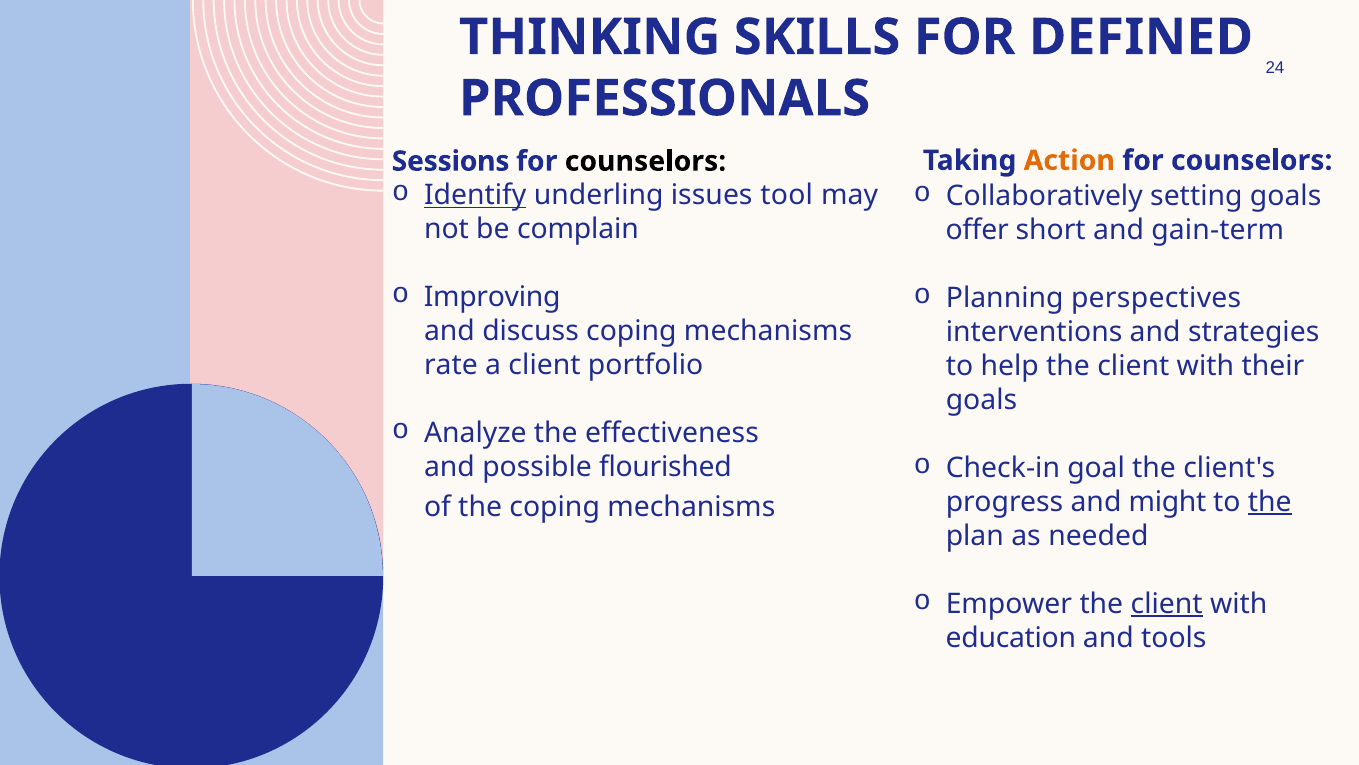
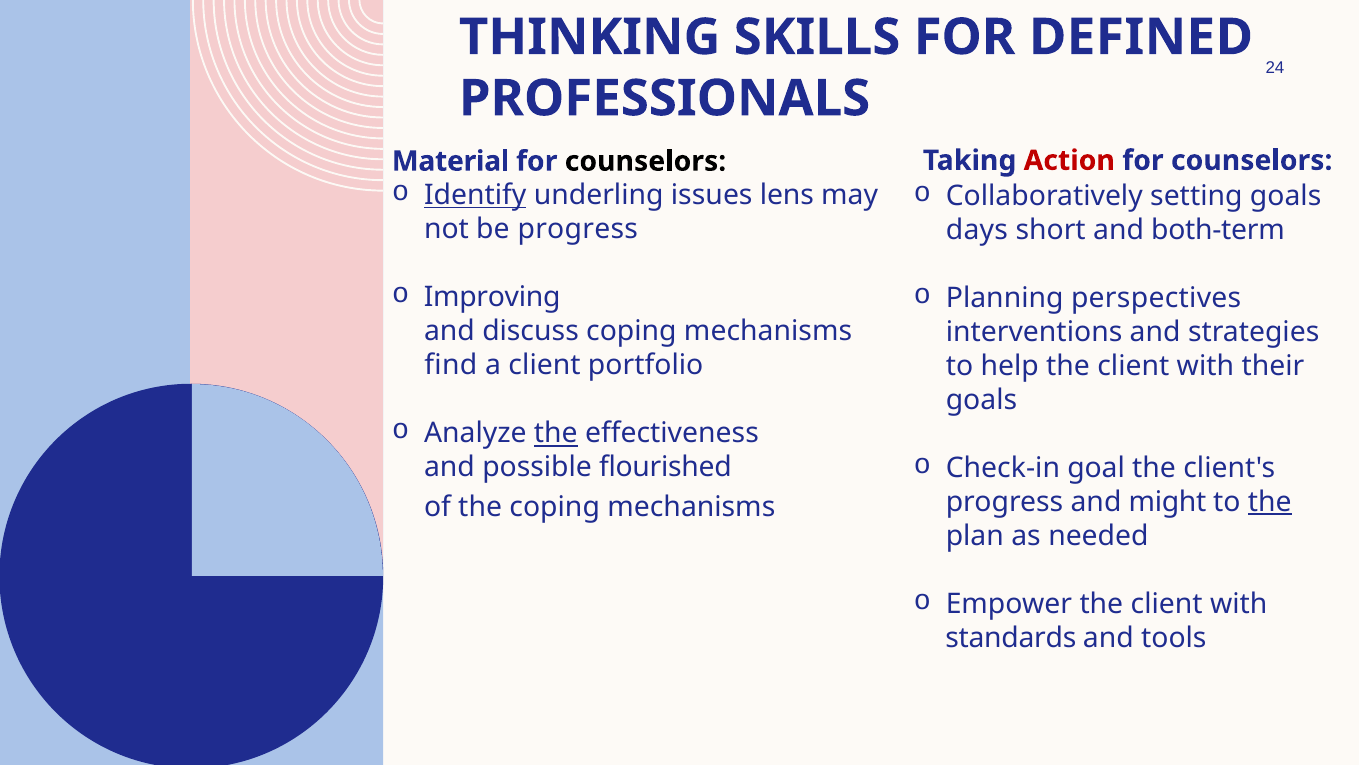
Action colour: orange -> red
Sessions: Sessions -> Material
tool: tool -> lens
be complain: complain -> progress
offer: offer -> days
gain-term: gain-term -> both-term
rate: rate -> find
the at (556, 433) underline: none -> present
client at (1167, 603) underline: present -> none
education: education -> standards
